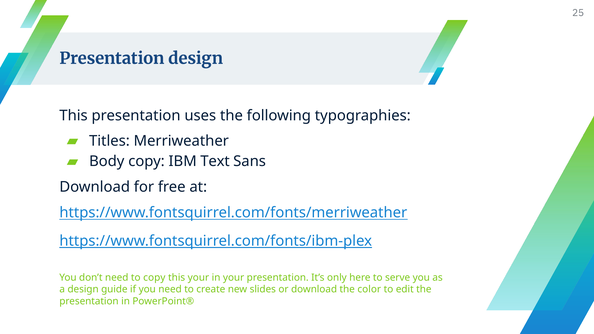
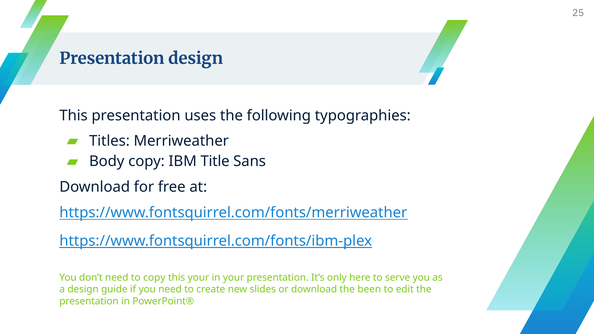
Text: Text -> Title
color: color -> been
